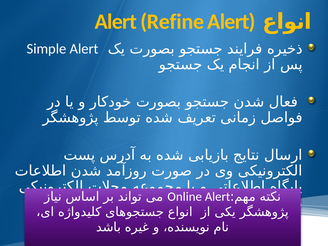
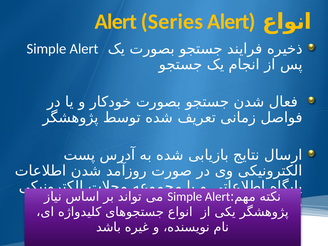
Refine: Refine -> Series
Online at (185, 197): Online -> Simple
